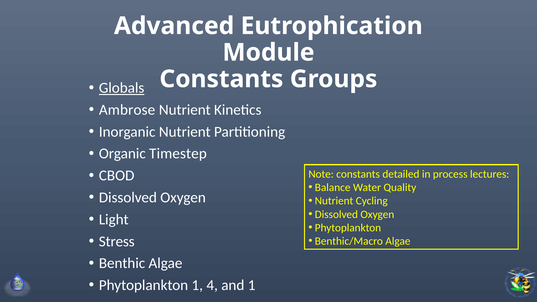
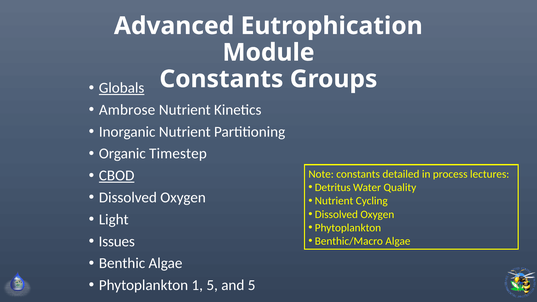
CBOD underline: none -> present
Balance: Balance -> Detritus
Stress: Stress -> Issues
1 4: 4 -> 5
and 1: 1 -> 5
